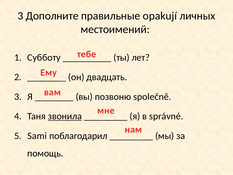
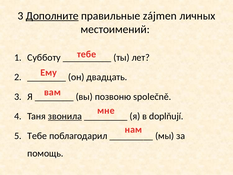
Дополните underline: none -> present
opakují: opakují -> zájmen
správné: správné -> doplňují
Sami at (37, 136): Sami -> Тебе
